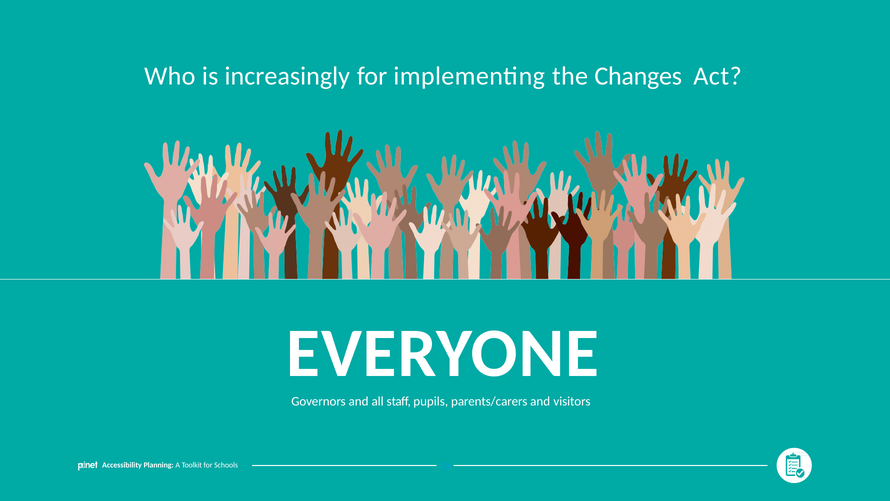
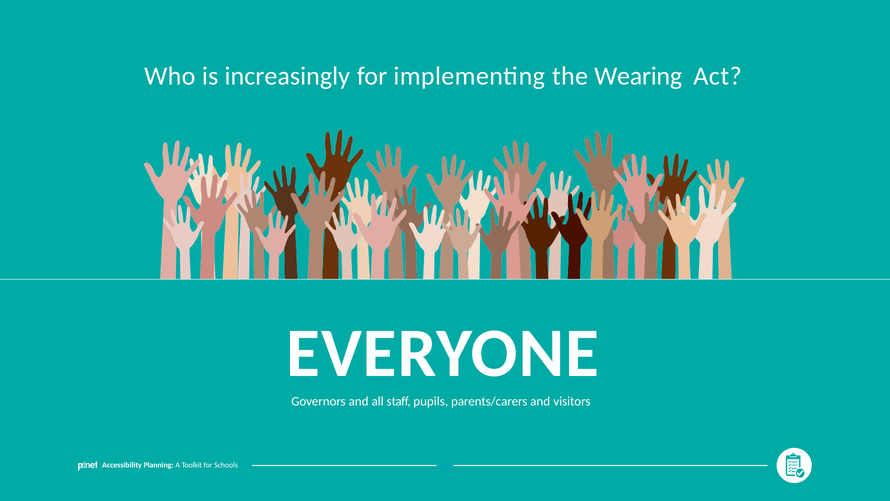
Changes: Changes -> Wearing
